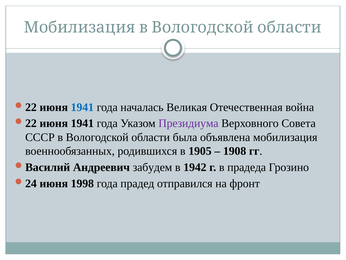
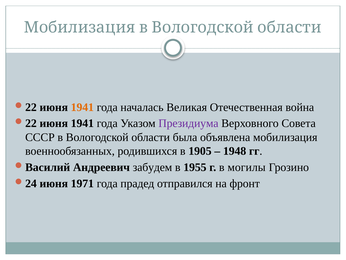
1941 at (82, 107) colour: blue -> orange
1908: 1908 -> 1948
1942: 1942 -> 1955
прадеда: прадеда -> могилы
1998: 1998 -> 1971
